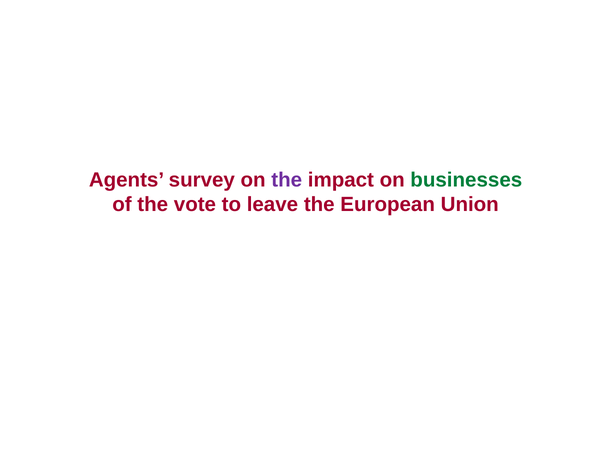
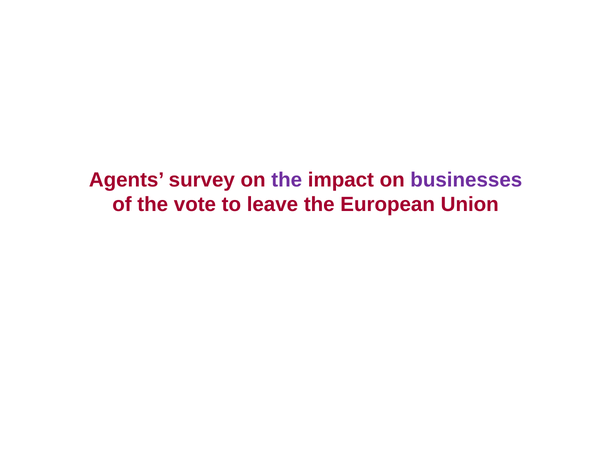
businesses colour: green -> purple
